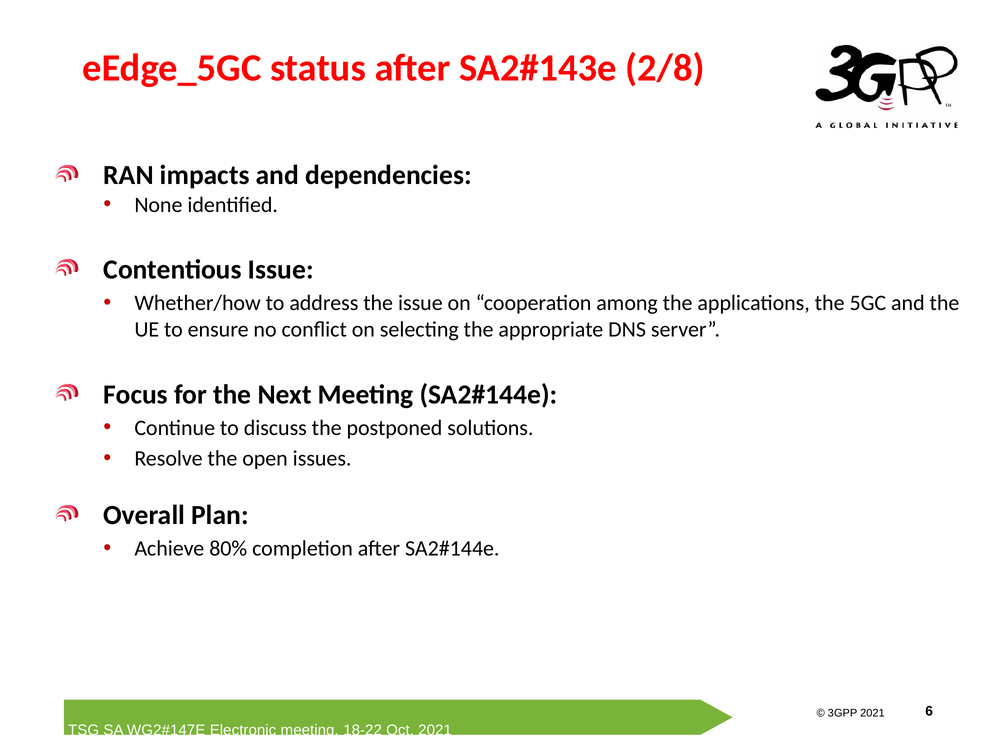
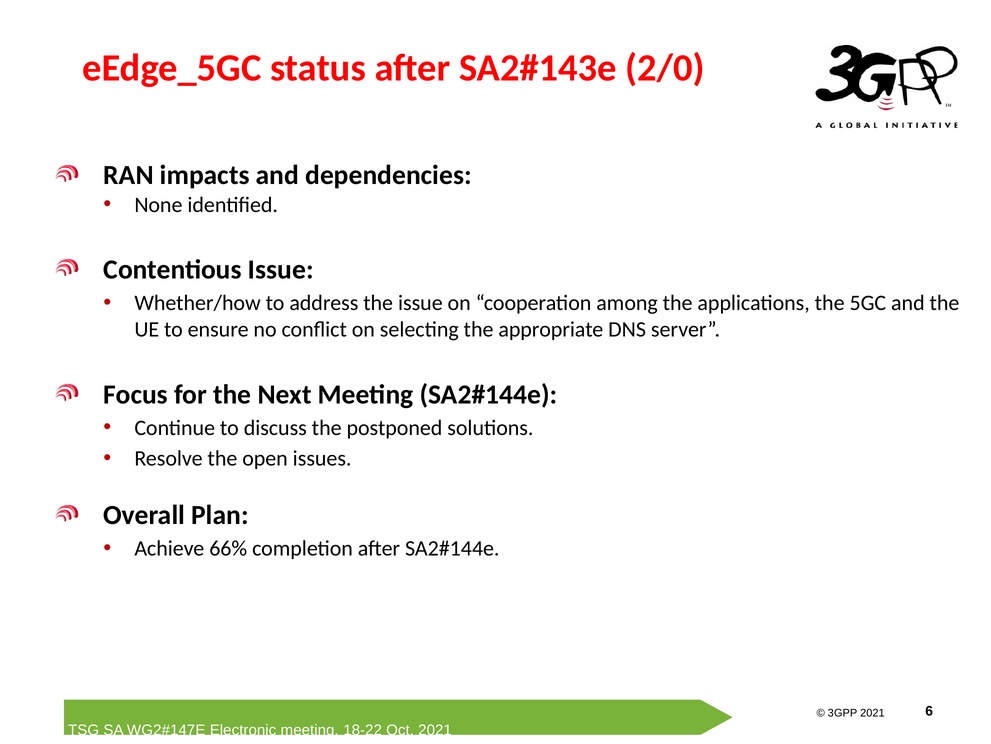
2/8: 2/8 -> 2/0
80%: 80% -> 66%
